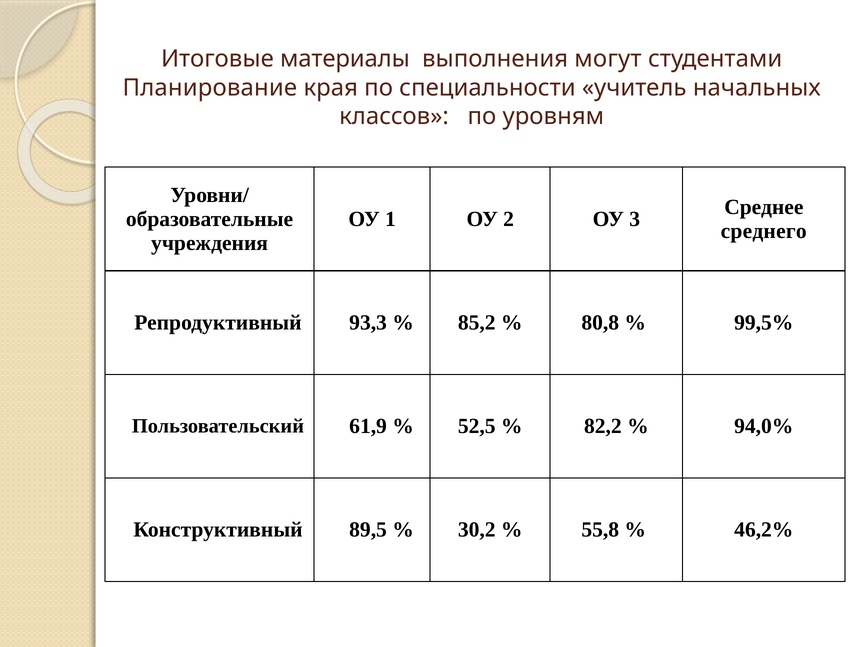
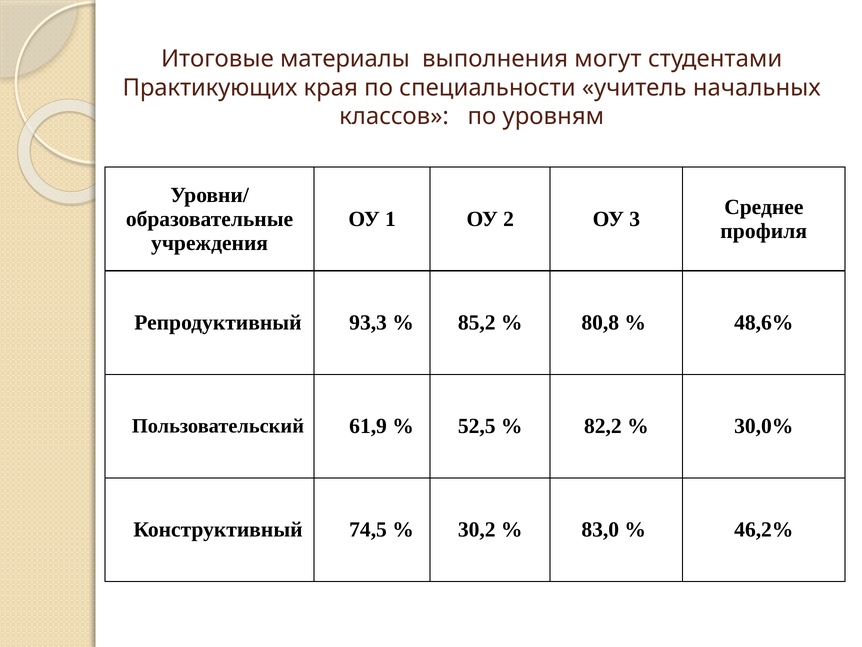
Планирование: Планирование -> Практикующих
среднего: среднего -> профиля
99,5%: 99,5% -> 48,6%
94,0%: 94,0% -> 30,0%
89,5: 89,5 -> 74,5
55,8: 55,8 -> 83,0
